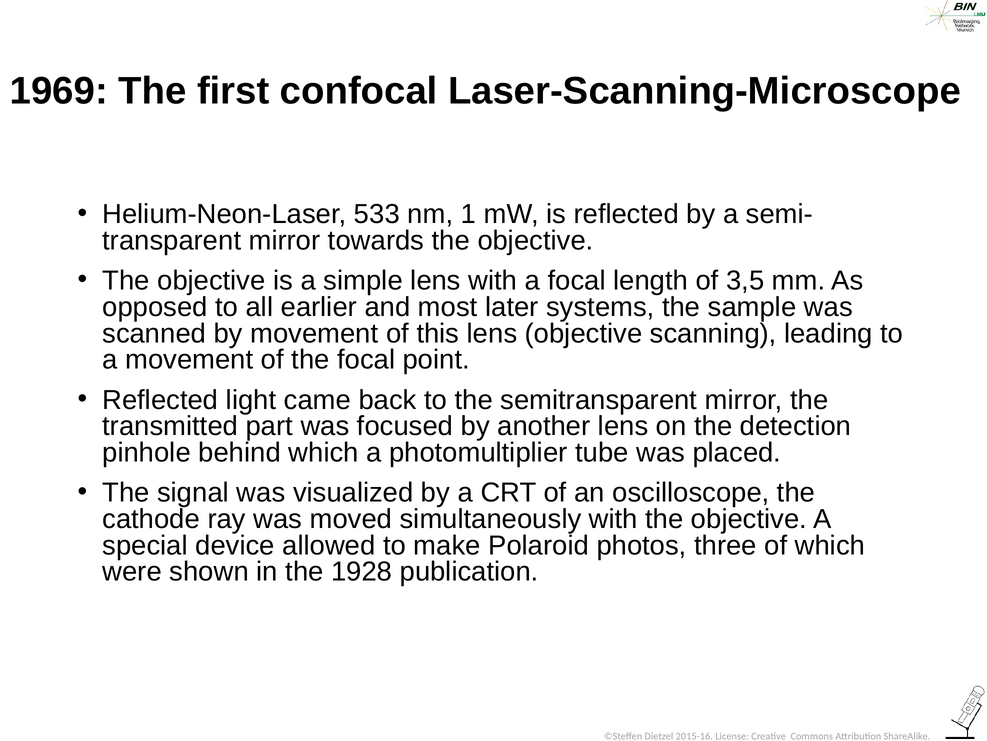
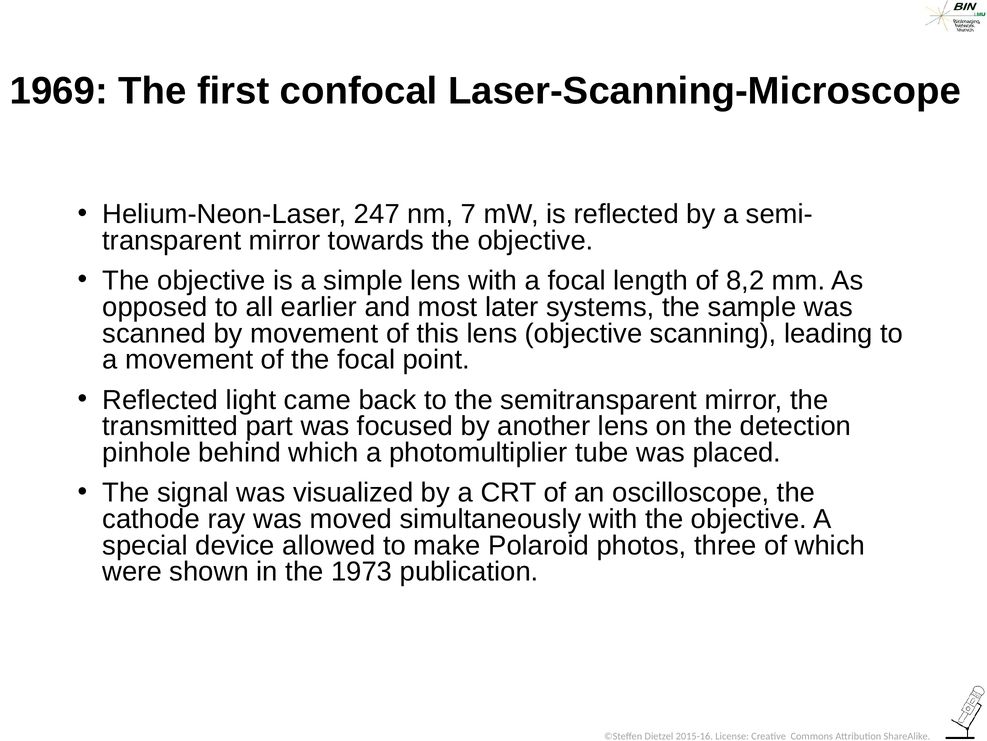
533: 533 -> 247
1: 1 -> 7
3,5: 3,5 -> 8,2
1928: 1928 -> 1973
